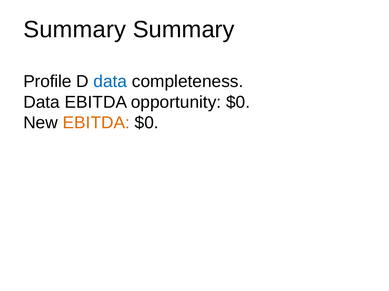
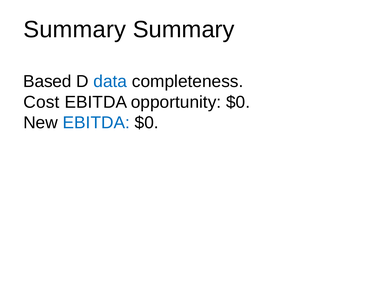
Profile: Profile -> Based
Data at (42, 102): Data -> Cost
EBITDA at (96, 123) colour: orange -> blue
